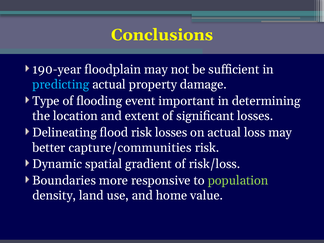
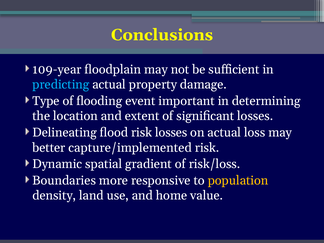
190-year: 190-year -> 109-year
capture/communities: capture/communities -> capture/implemented
population colour: light green -> yellow
